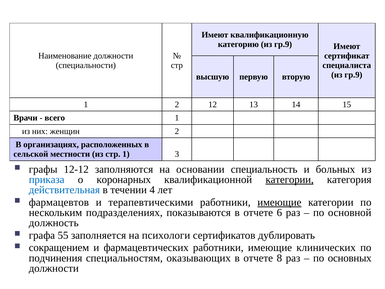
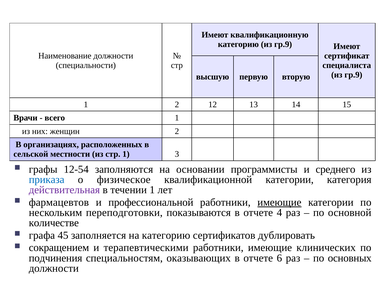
12-12: 12-12 -> 12-54
специальность: специальность -> программисты
больных: больных -> среднего
коронарных: коронарных -> физическое
категории at (290, 179) underline: present -> none
действительная colour: blue -> purple
течении 4: 4 -> 1
терапевтическими: терапевтическими -> профессиональной
подразделениях: подразделениях -> переподготовки
6: 6 -> 4
должность: должность -> количестве
55: 55 -> 45
на психологи: психологи -> категорию
фармацевтических: фармацевтических -> терапевтическими
8: 8 -> 6
